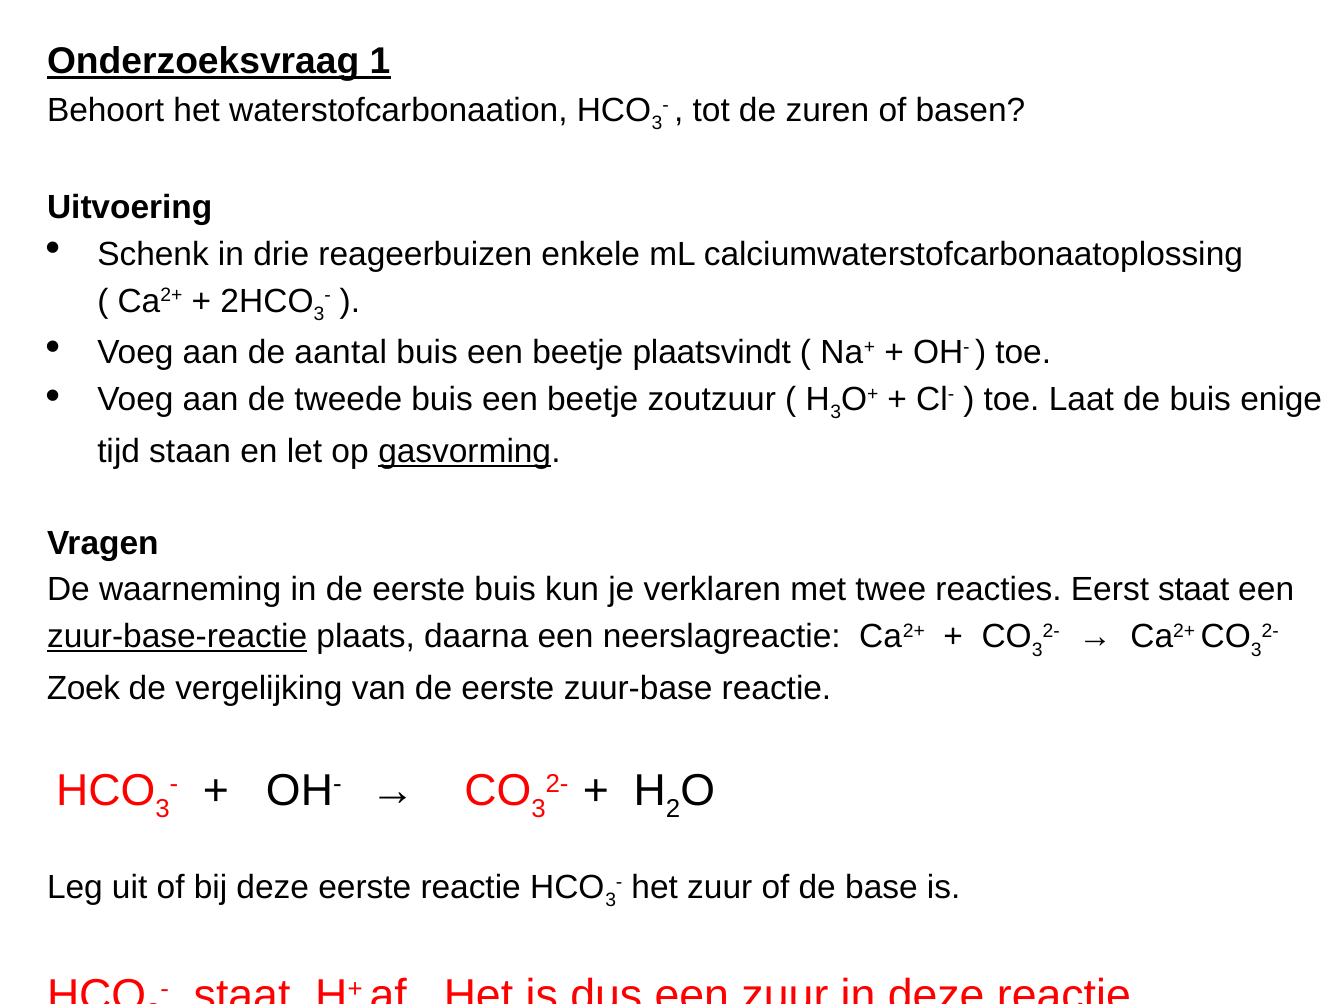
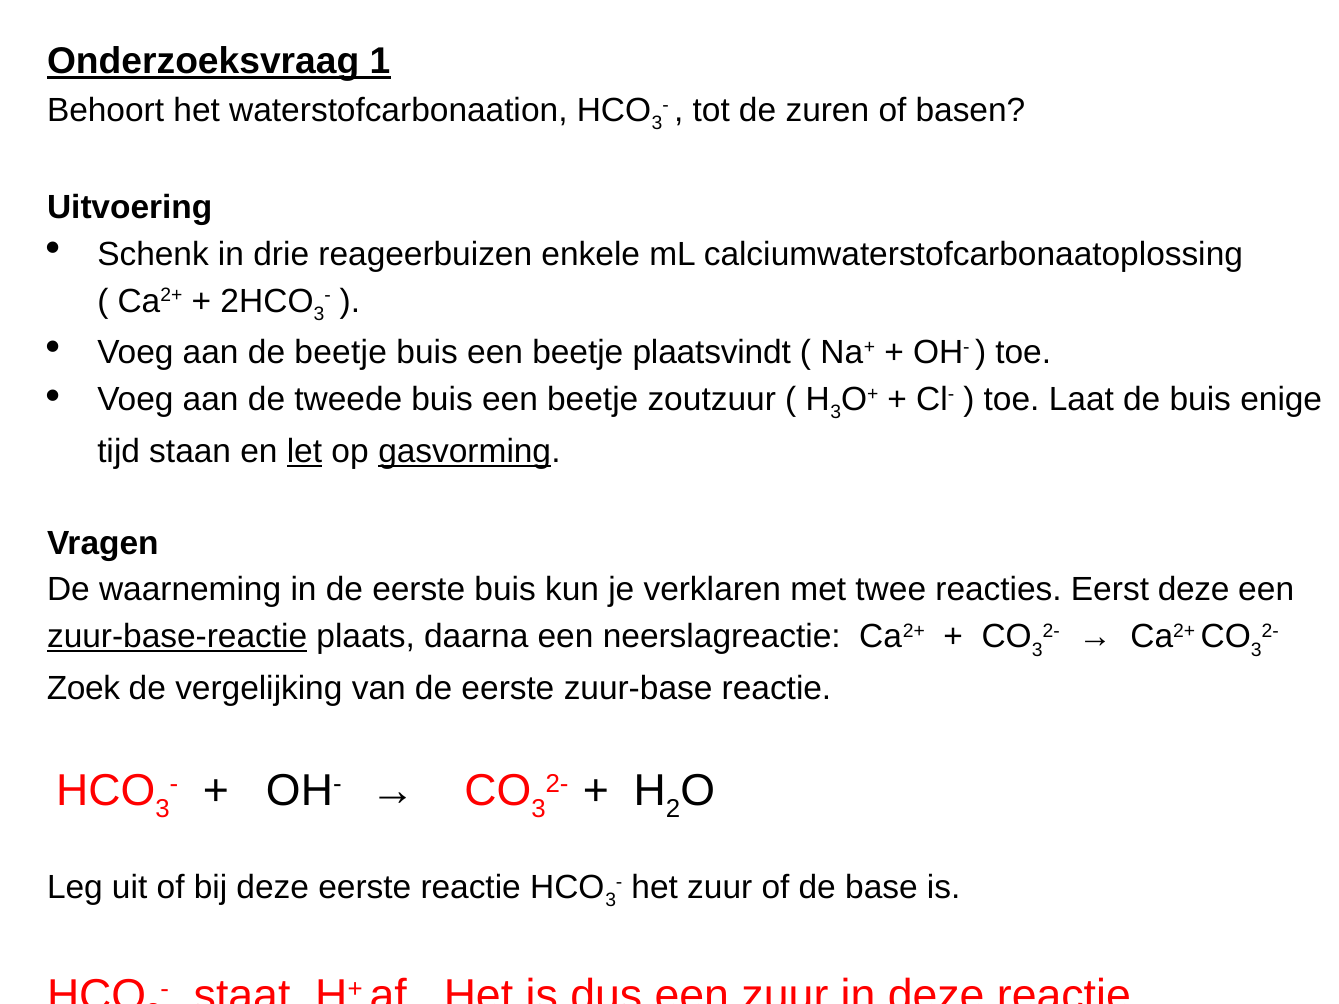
de aantal: aantal -> beetje
let underline: none -> present
Eerst staat: staat -> deze
